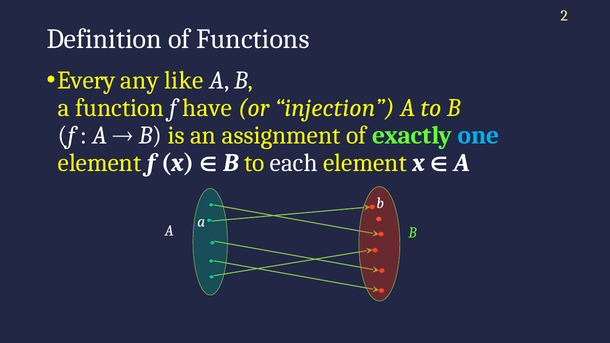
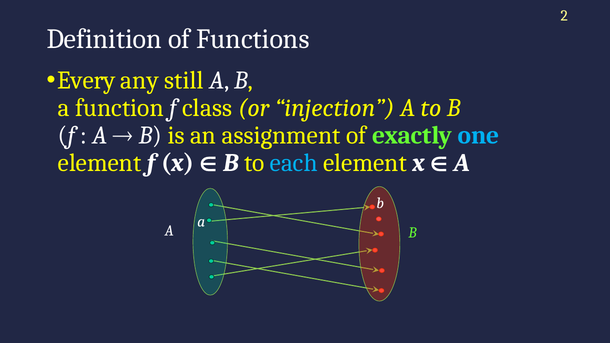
like: like -> still
have: have -> class
each colour: white -> light blue
